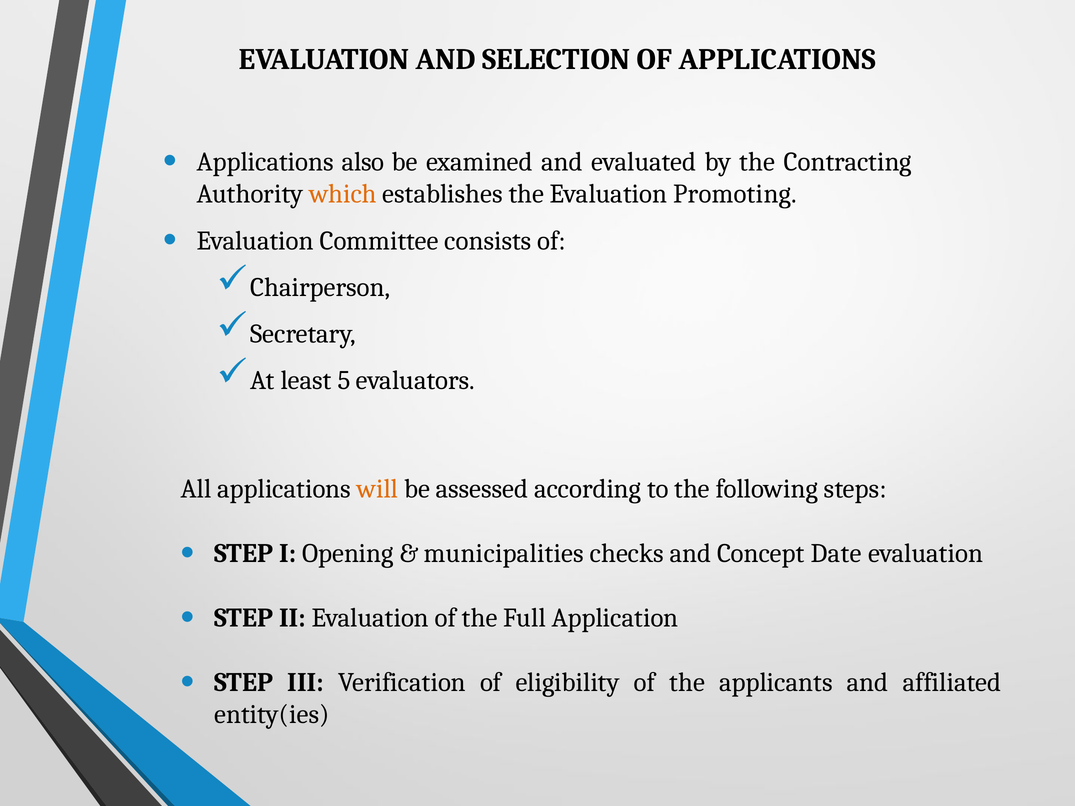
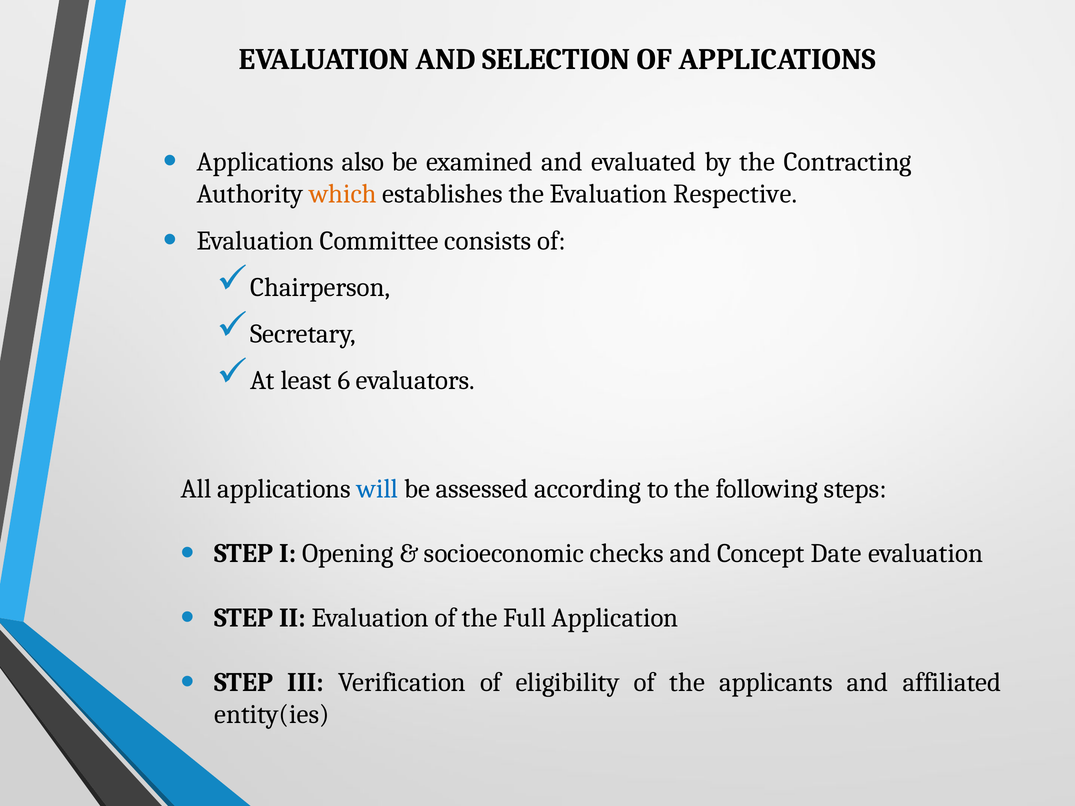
Promoting: Promoting -> Respective
5: 5 -> 6
will colour: orange -> blue
municipalities: municipalities -> socioeconomic
